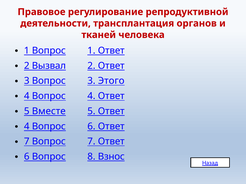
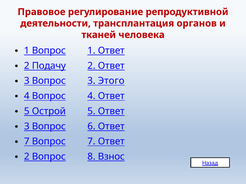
Вызвал: Вызвал -> Подачу
Вместе: Вместе -> Острой
4 at (27, 127): 4 -> 3
6 at (27, 157): 6 -> 2
